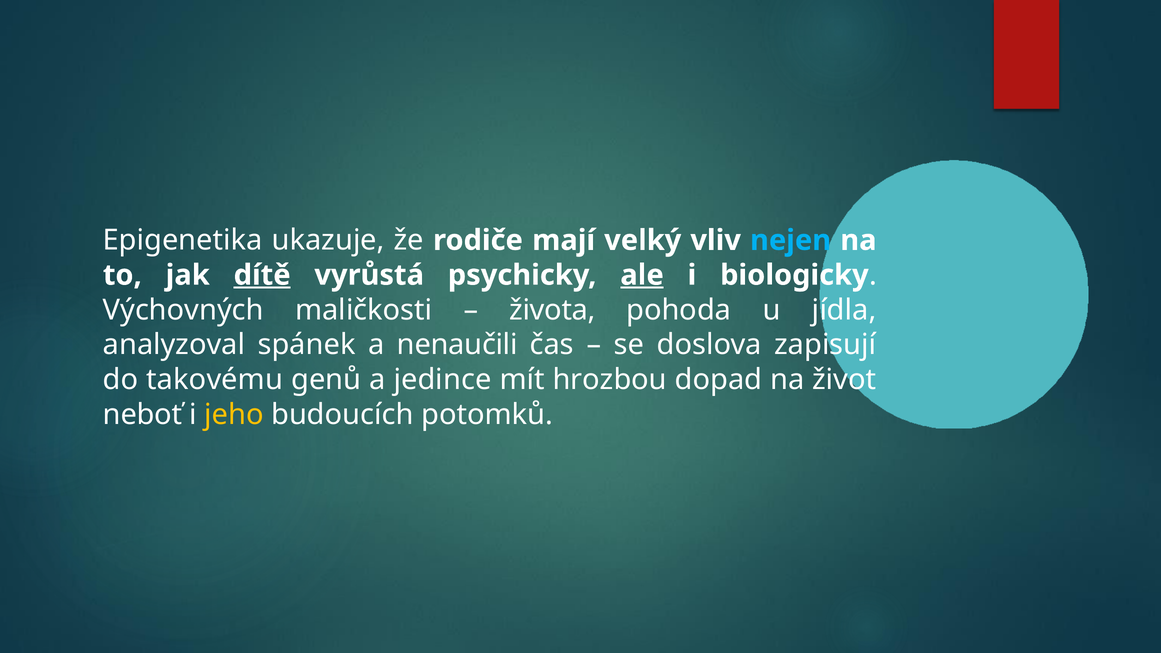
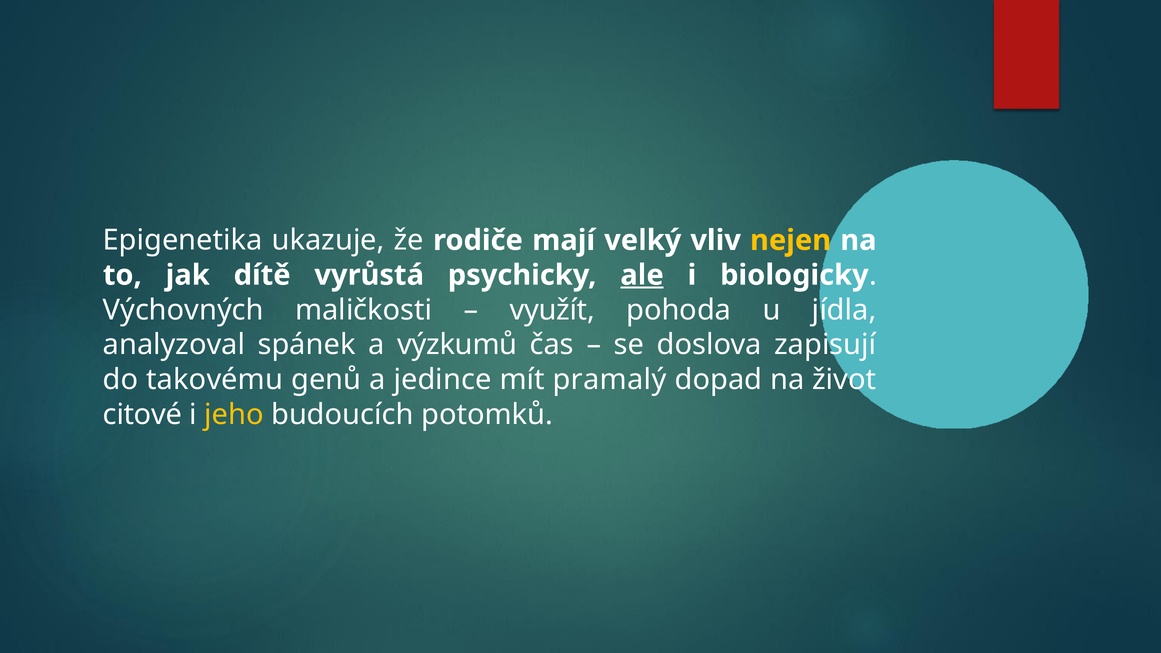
nejen colour: light blue -> yellow
dítě underline: present -> none
života: života -> využít
nenaučili: nenaučili -> výzkumů
hrozbou: hrozbou -> pramalý
neboť: neboť -> citové
